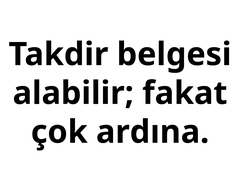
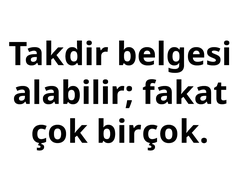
ardına: ardına -> birçok
